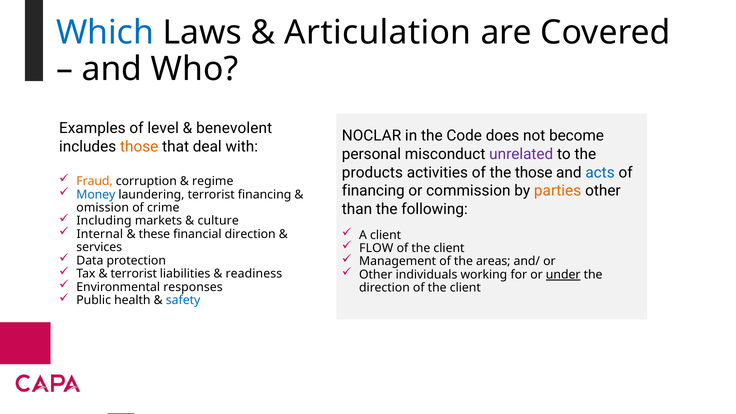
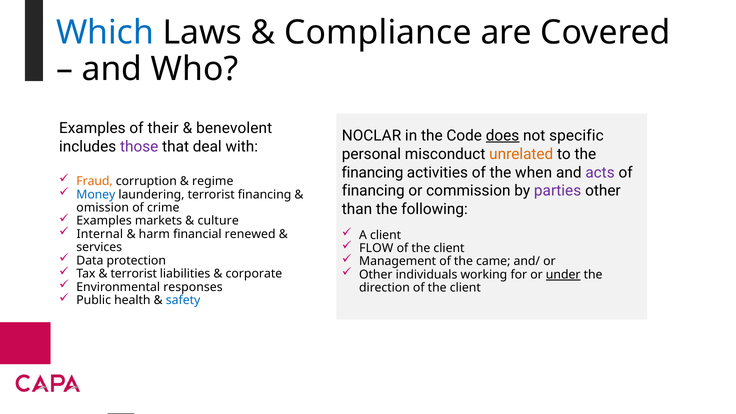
Articulation: Articulation -> Compliance
level: level -> their
does underline: none -> present
become: become -> specific
those at (139, 147) colour: orange -> purple
unrelated colour: purple -> orange
products at (372, 172): products -> financing
the those: those -> when
acts colour: blue -> purple
parties colour: orange -> purple
Including at (104, 221): Including -> Examples
these: these -> harm
financial direction: direction -> renewed
areas: areas -> came
readiness: readiness -> corporate
